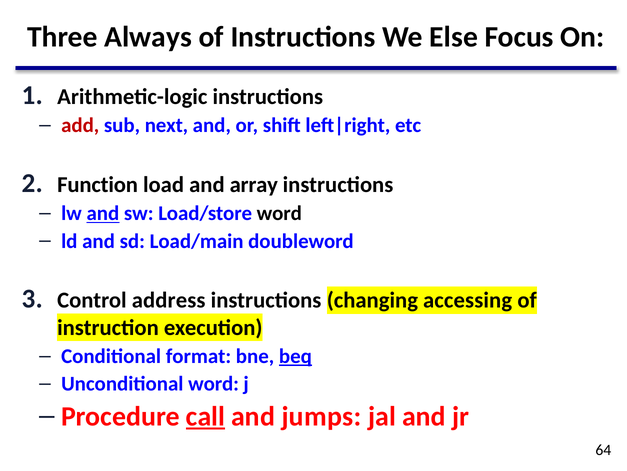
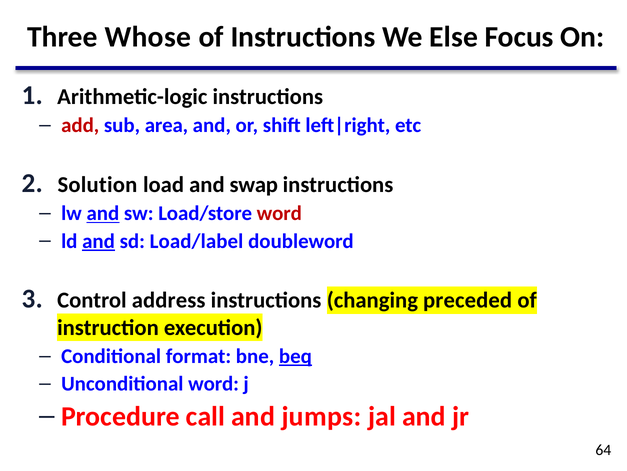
Always: Always -> Whose
next: next -> area
Function: Function -> Solution
array: array -> swap
word at (279, 213) colour: black -> red
and at (99, 241) underline: none -> present
Load/main: Load/main -> Load/label
accessing: accessing -> preceded
call underline: present -> none
